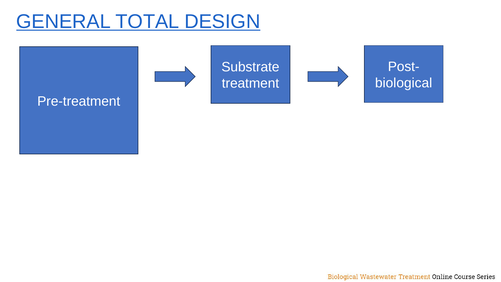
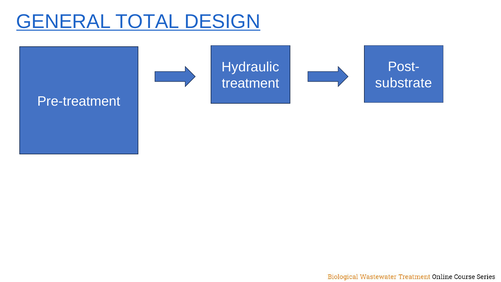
Substrate: Substrate -> Hydraulic
biological: biological -> substrate
